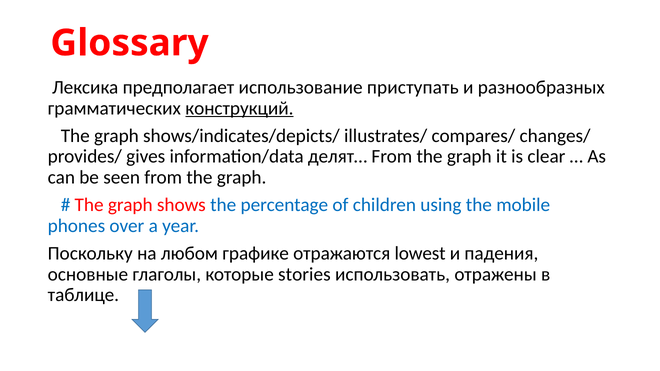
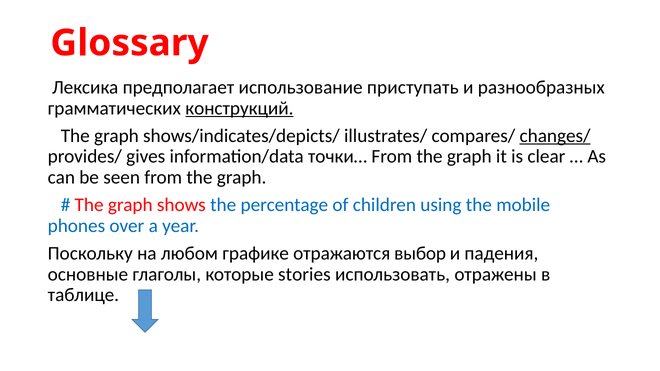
changes/ underline: none -> present
делят…: делят… -> точки…
lowest: lowest -> выбор
